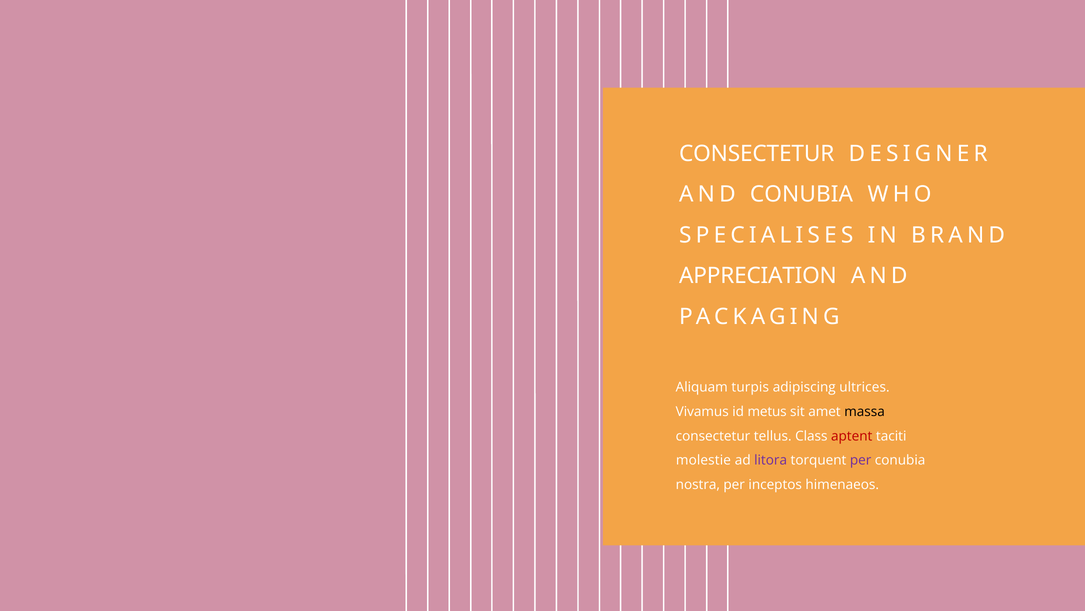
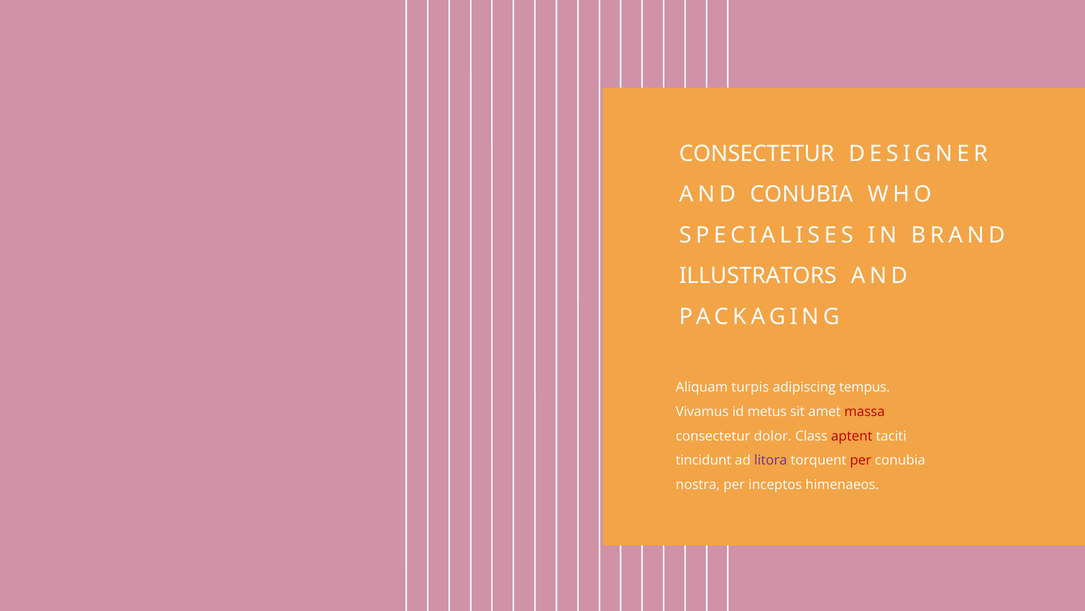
APPRECIATION: APPRECIATION -> ILLUSTRATORS
ultrices: ultrices -> tempus
massa colour: black -> red
tellus: tellus -> dolor
molestie: molestie -> tincidunt
per at (861, 460) colour: purple -> red
